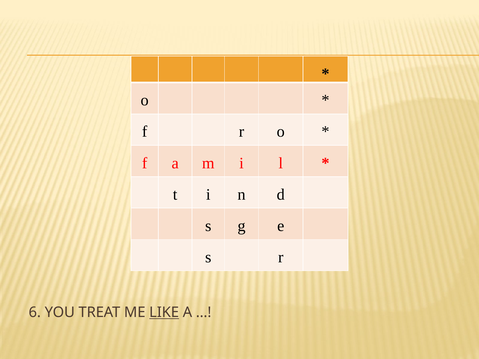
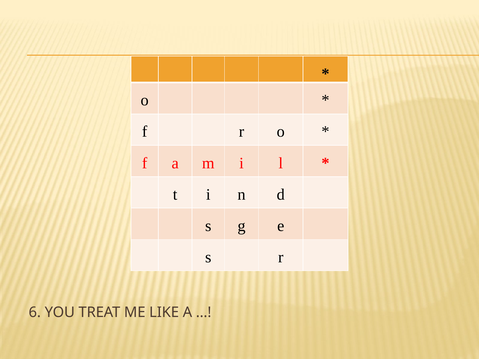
LIKE underline: present -> none
